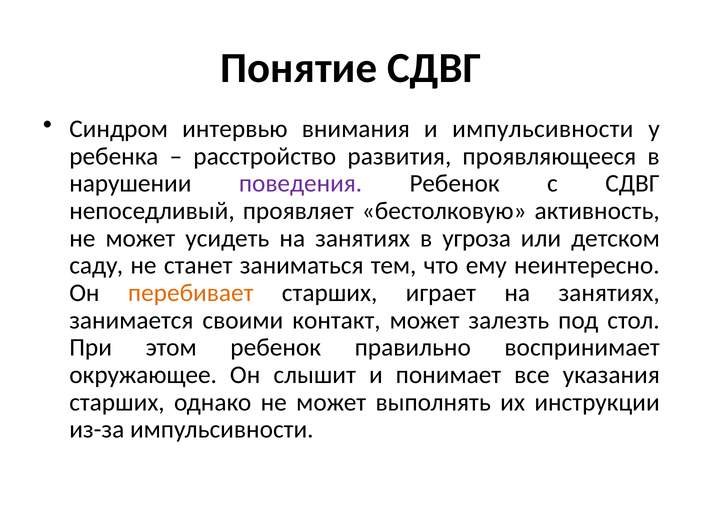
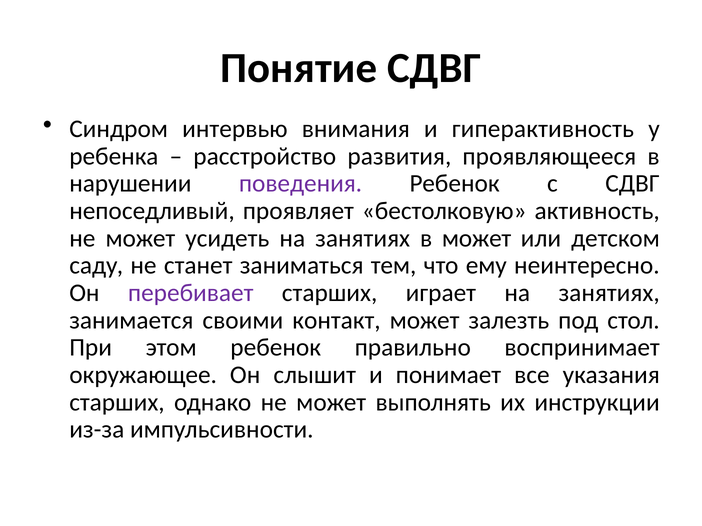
и импульсивности: импульсивности -> гиперактивность
в угроза: угроза -> может
перебивает colour: orange -> purple
